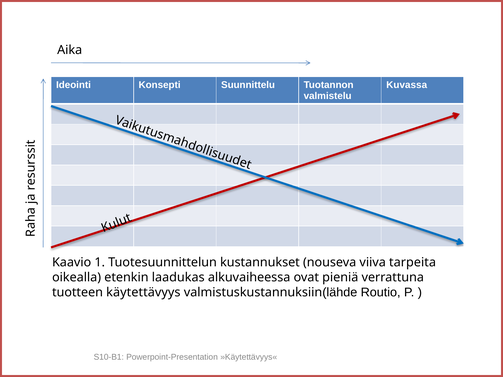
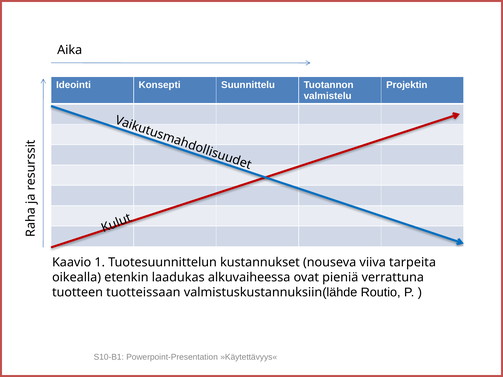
Kuvassa: Kuvassa -> Projektin
käytettävyys: käytettävyys -> tuotteissaan
